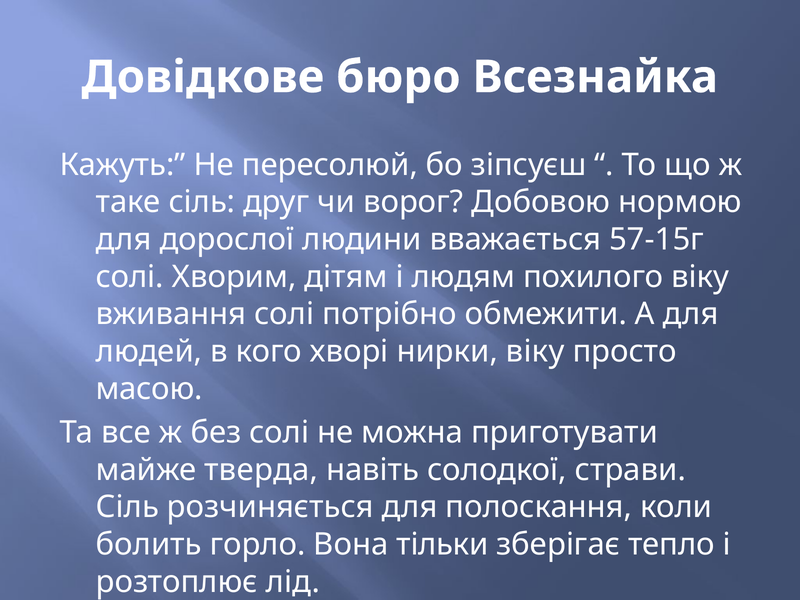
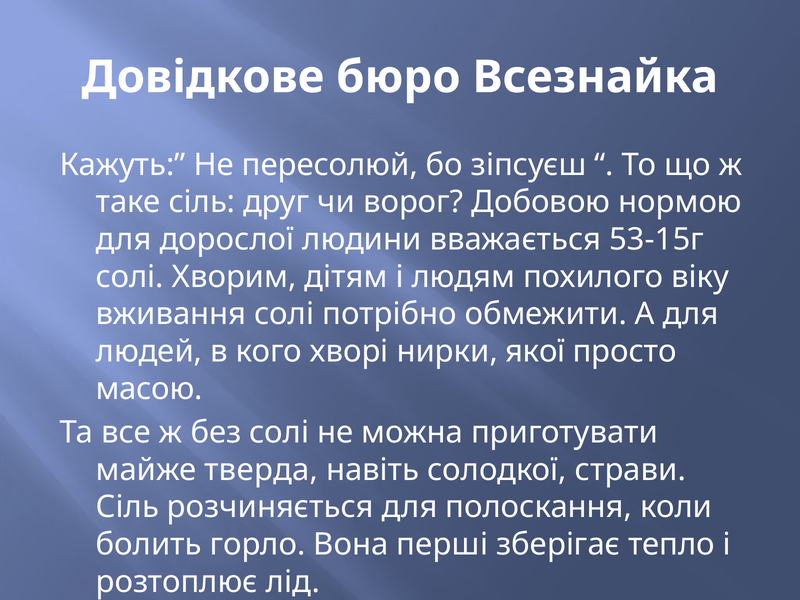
57-15г: 57-15г -> 53-15г
нирки віку: віку -> якої
тільки: тільки -> перші
